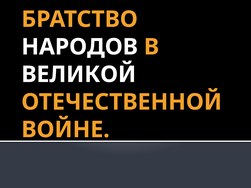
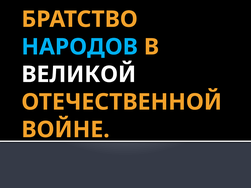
НАРОДОВ colour: white -> light blue
